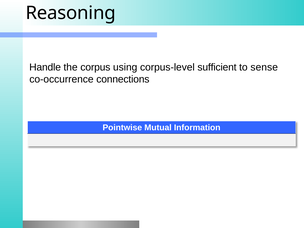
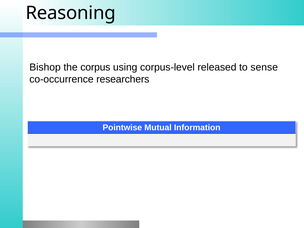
Handle: Handle -> Bishop
sufficient: sufficient -> released
connections: connections -> researchers
